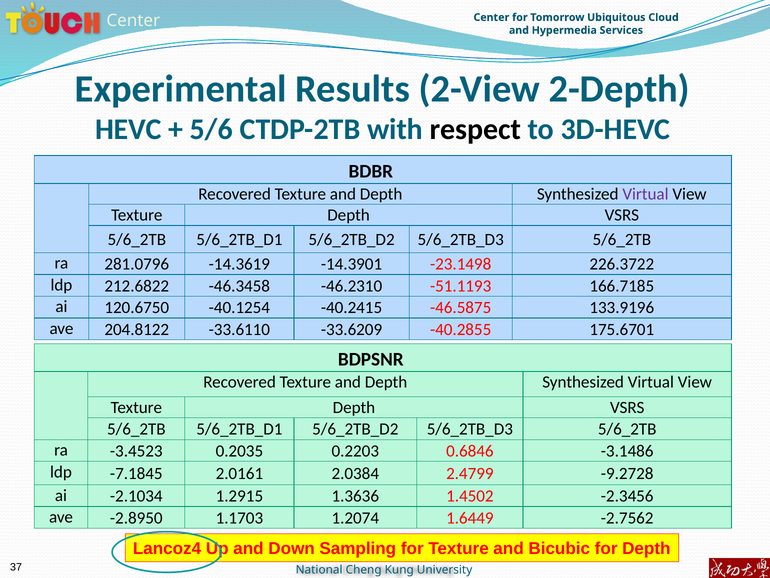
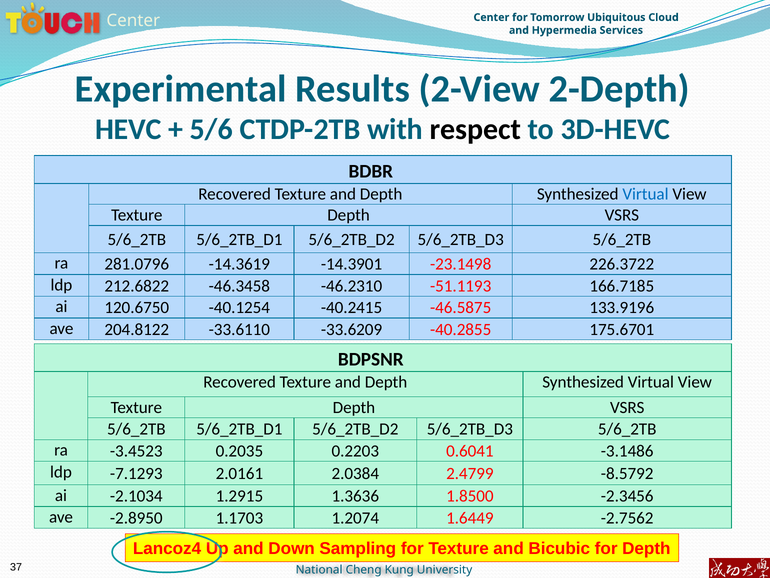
Virtual at (645, 194) colour: purple -> blue
0.6846: 0.6846 -> 0.6041
-7.1845: -7.1845 -> -7.1293
-9.2728: -9.2728 -> -8.5792
1.4502: 1.4502 -> 1.8500
